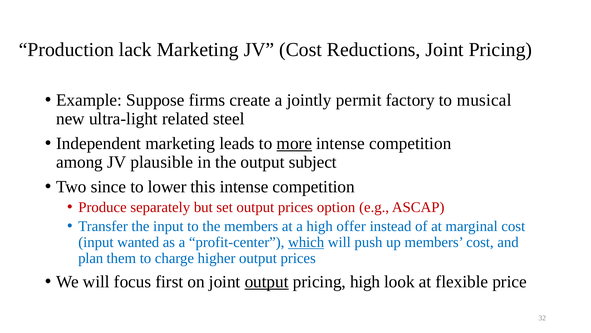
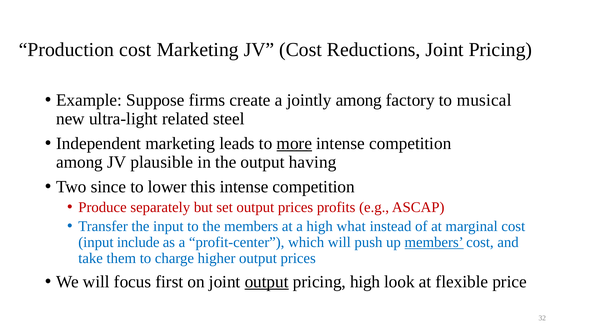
Production lack: lack -> cost
jointly permit: permit -> among
subject: subject -> having
option: option -> profits
offer: offer -> what
wanted: wanted -> include
which underline: present -> none
members at (434, 242) underline: none -> present
plan: plan -> take
